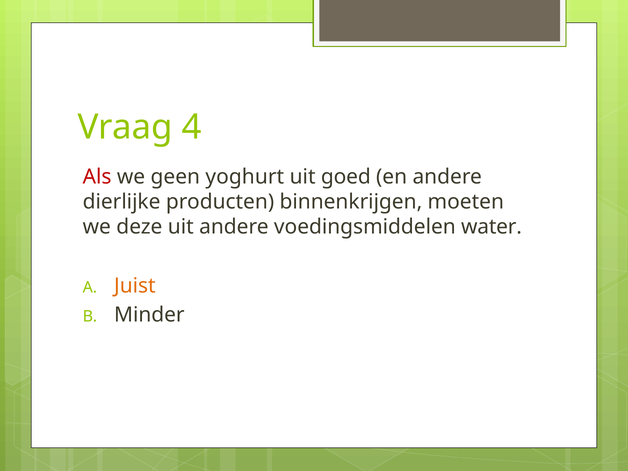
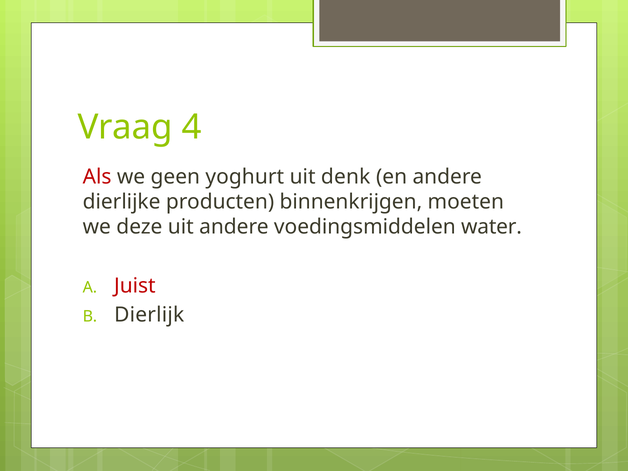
goed: goed -> denk
Juist colour: orange -> red
Minder: Minder -> Dierlijk
